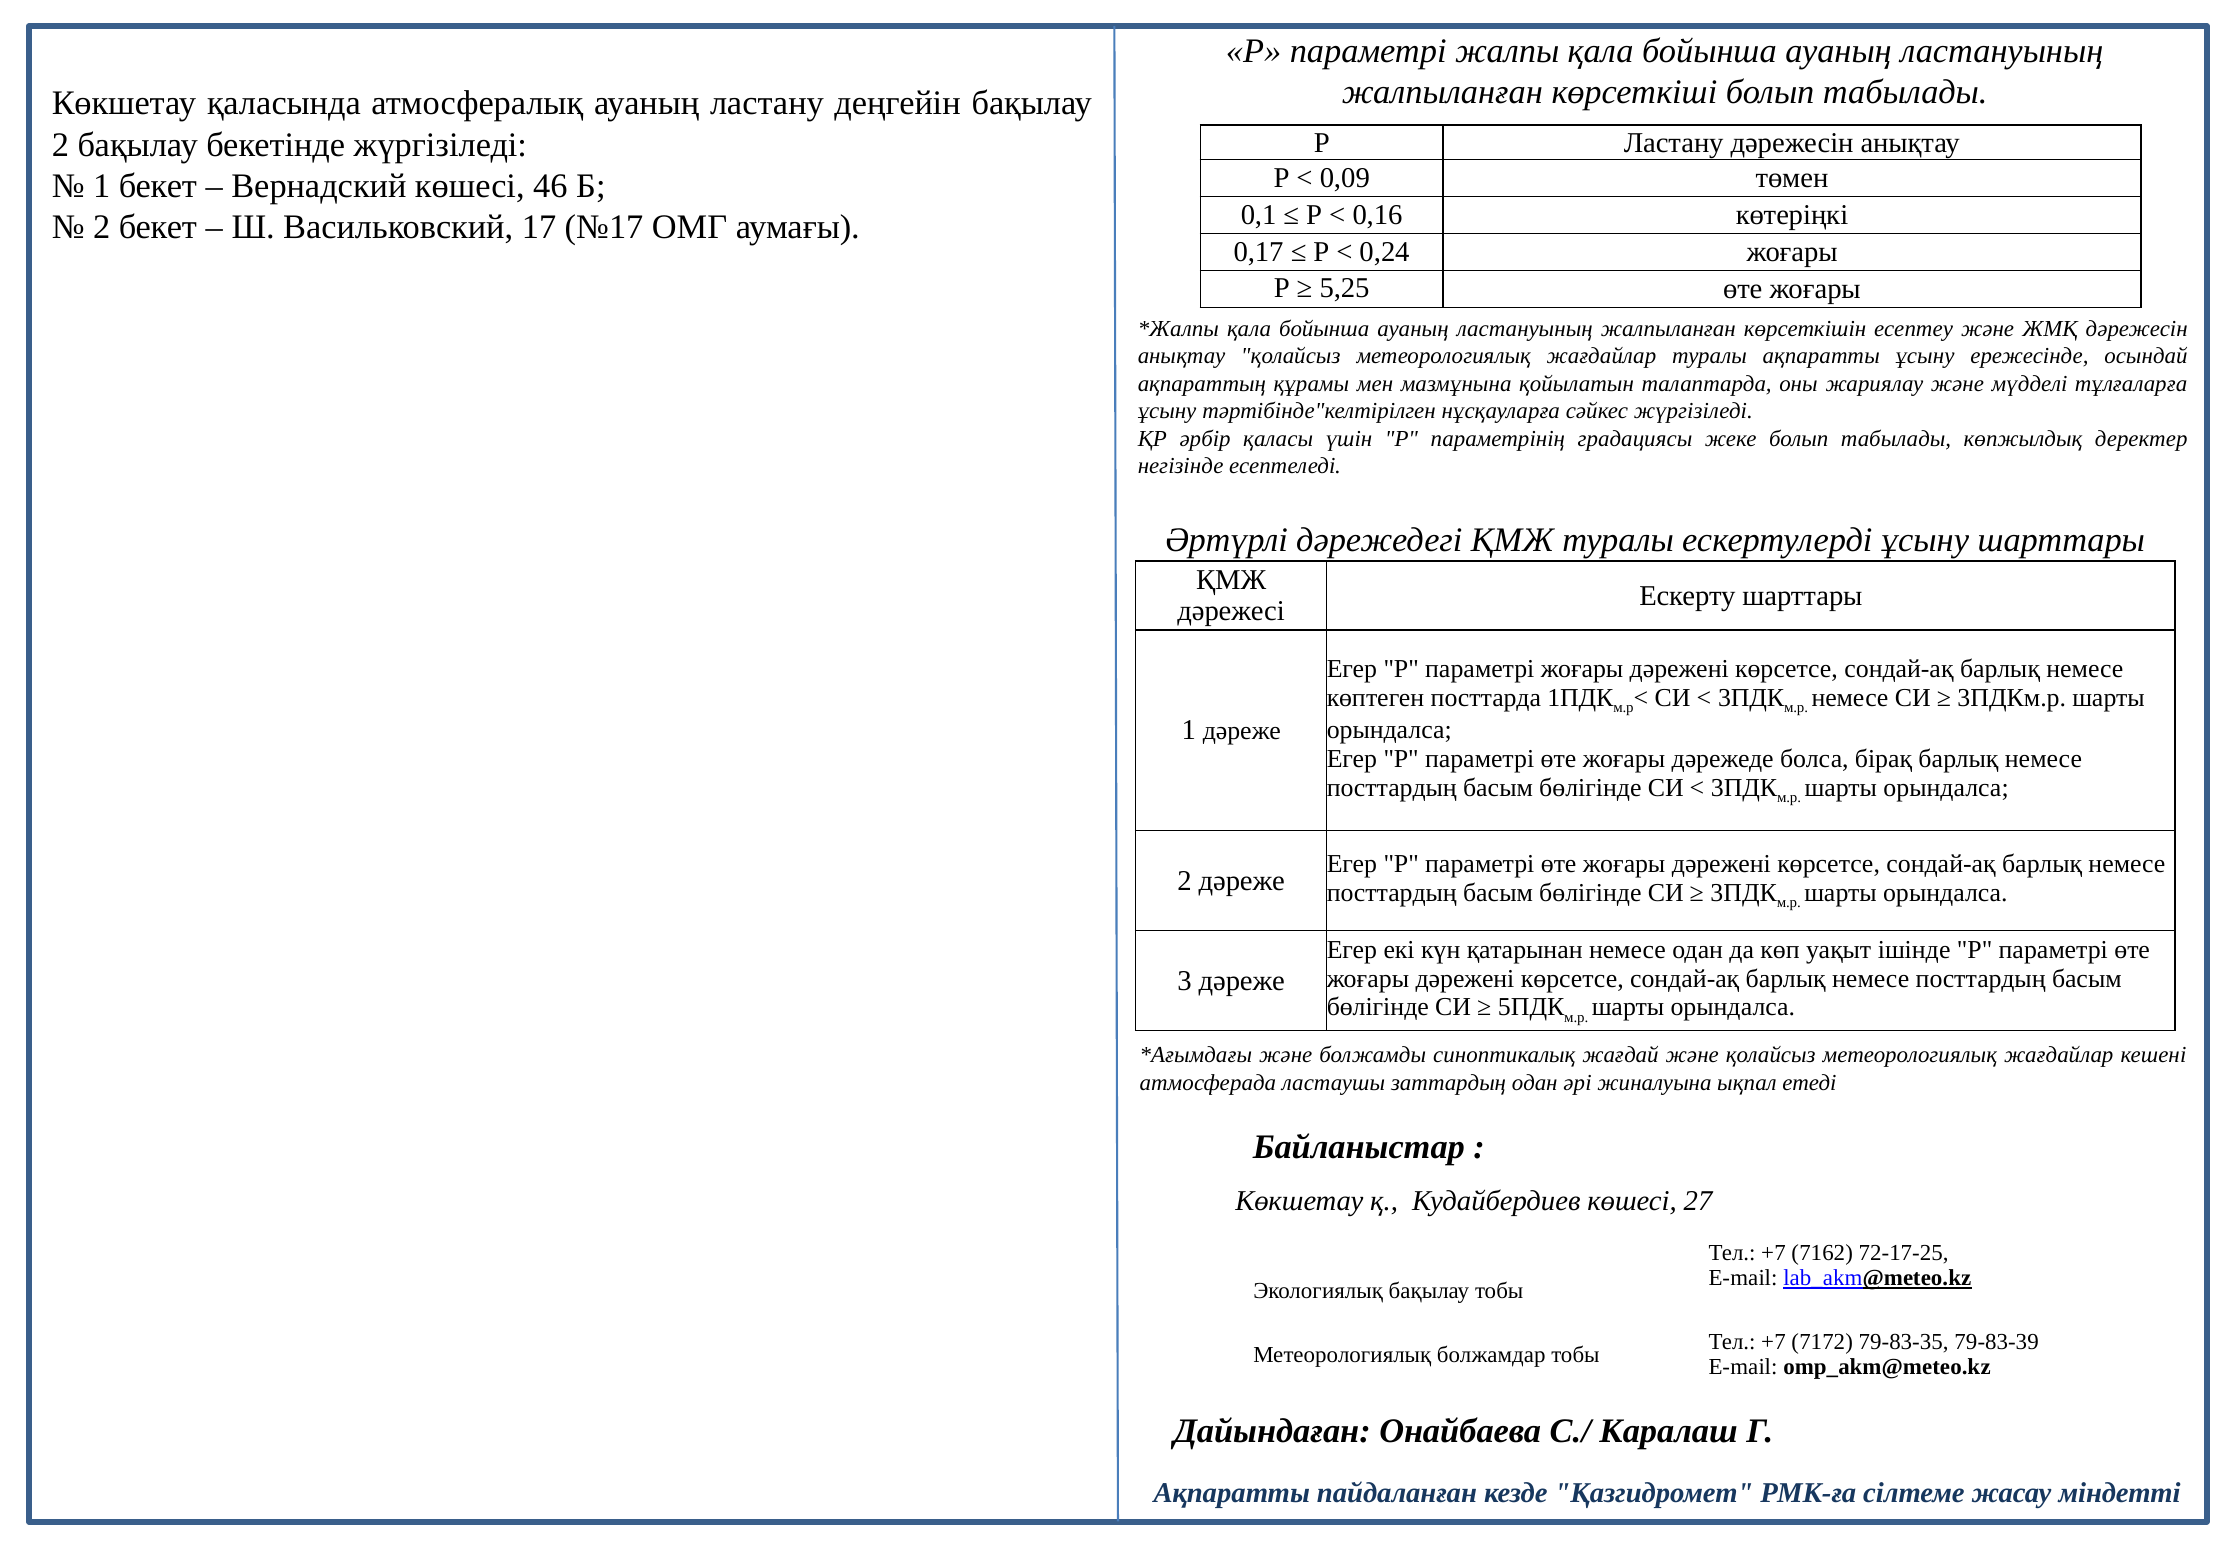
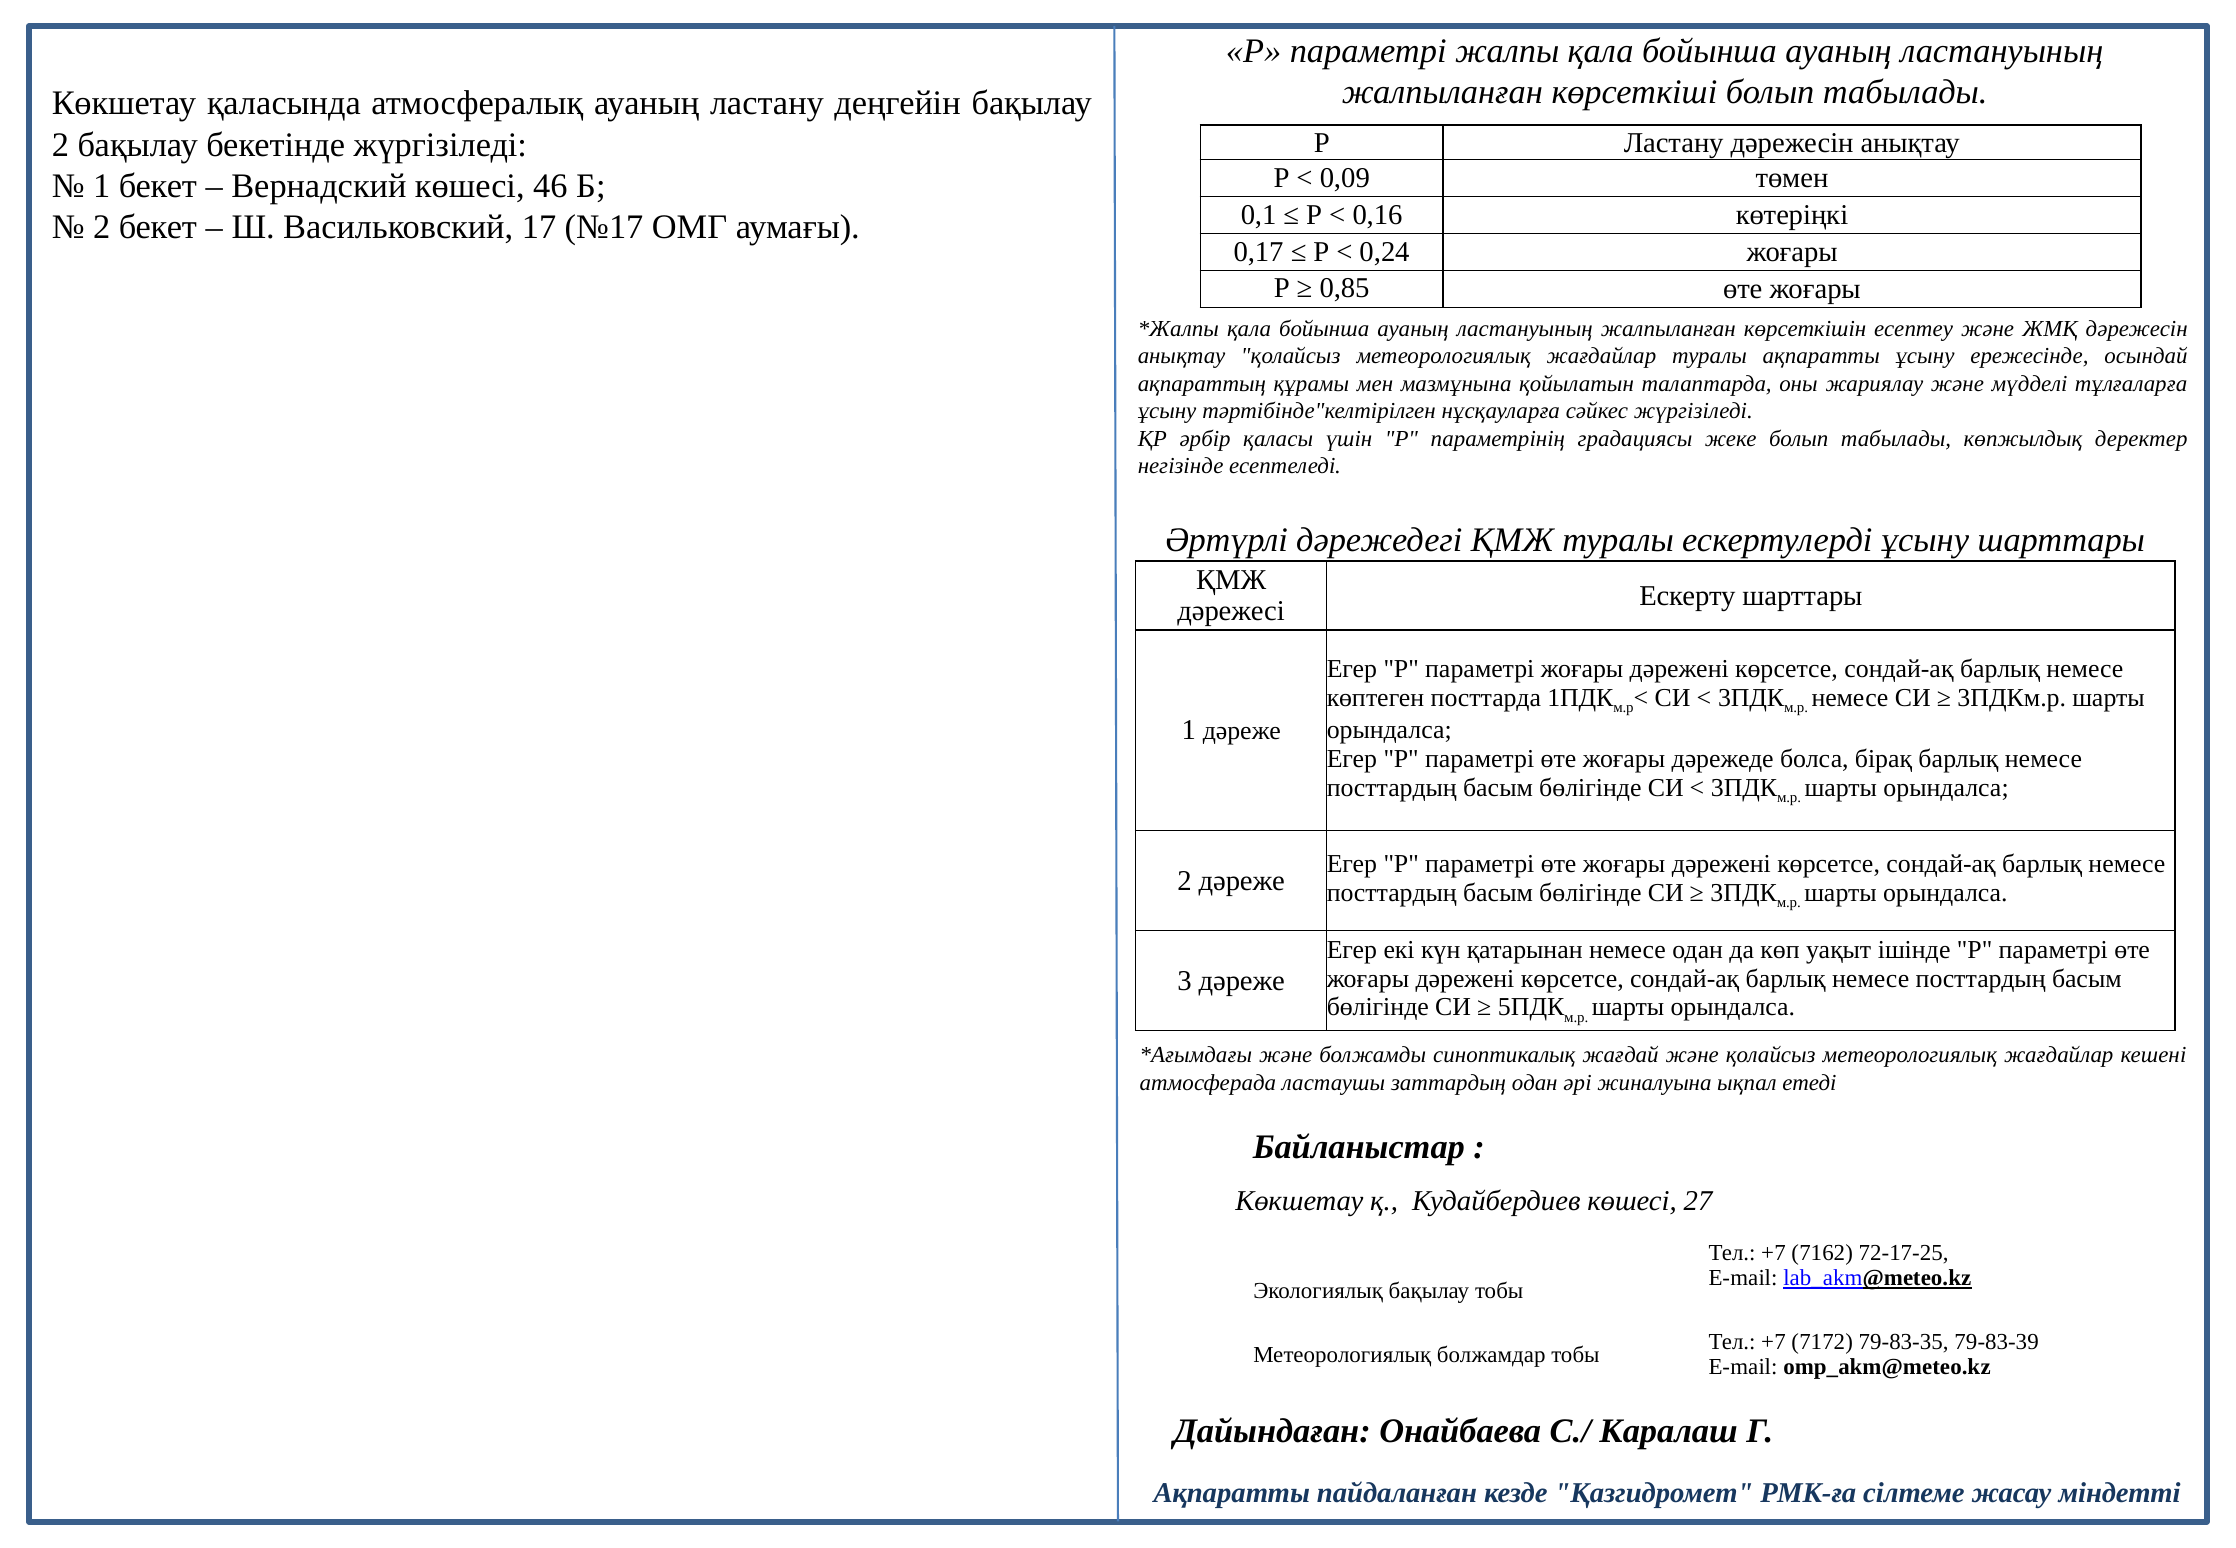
5,25: 5,25 -> 0,85
